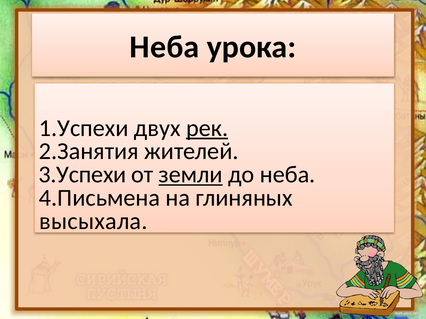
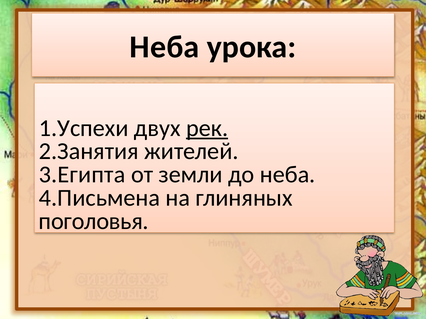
3.Успехи: 3.Успехи -> 3.Египта
земли underline: present -> none
высыхала: высыхала -> поголовья
